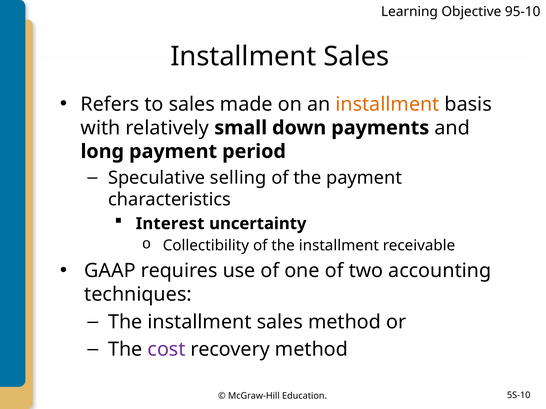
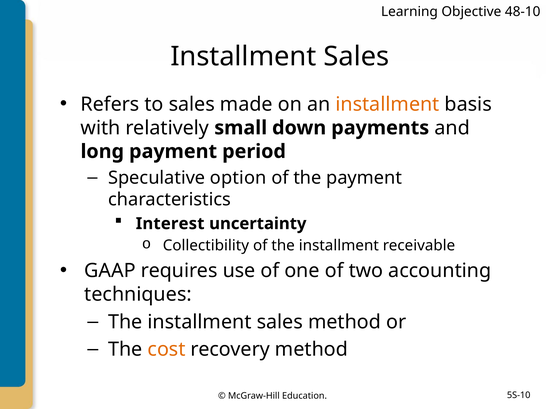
95-10: 95-10 -> 48-10
selling: selling -> option
cost colour: purple -> orange
